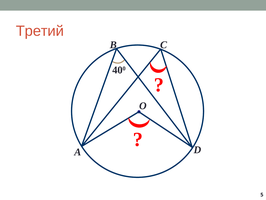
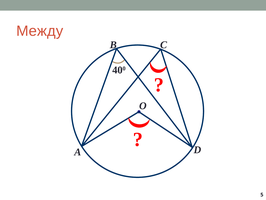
Третий: Третий -> Между
